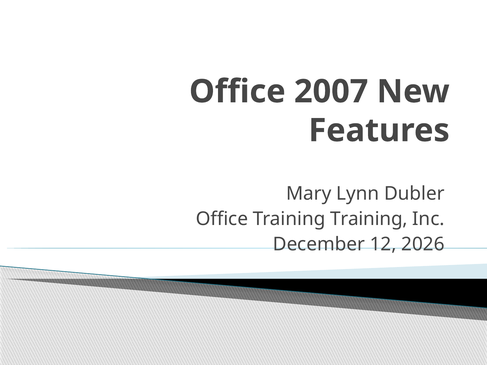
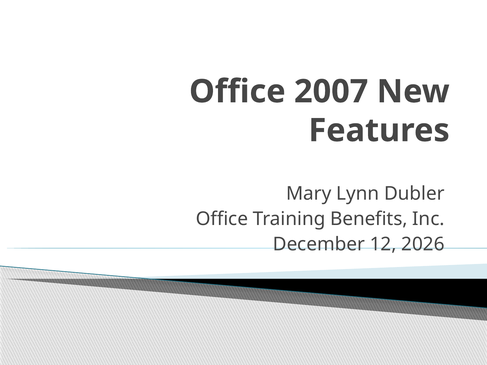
Training Training: Training -> Benefits
